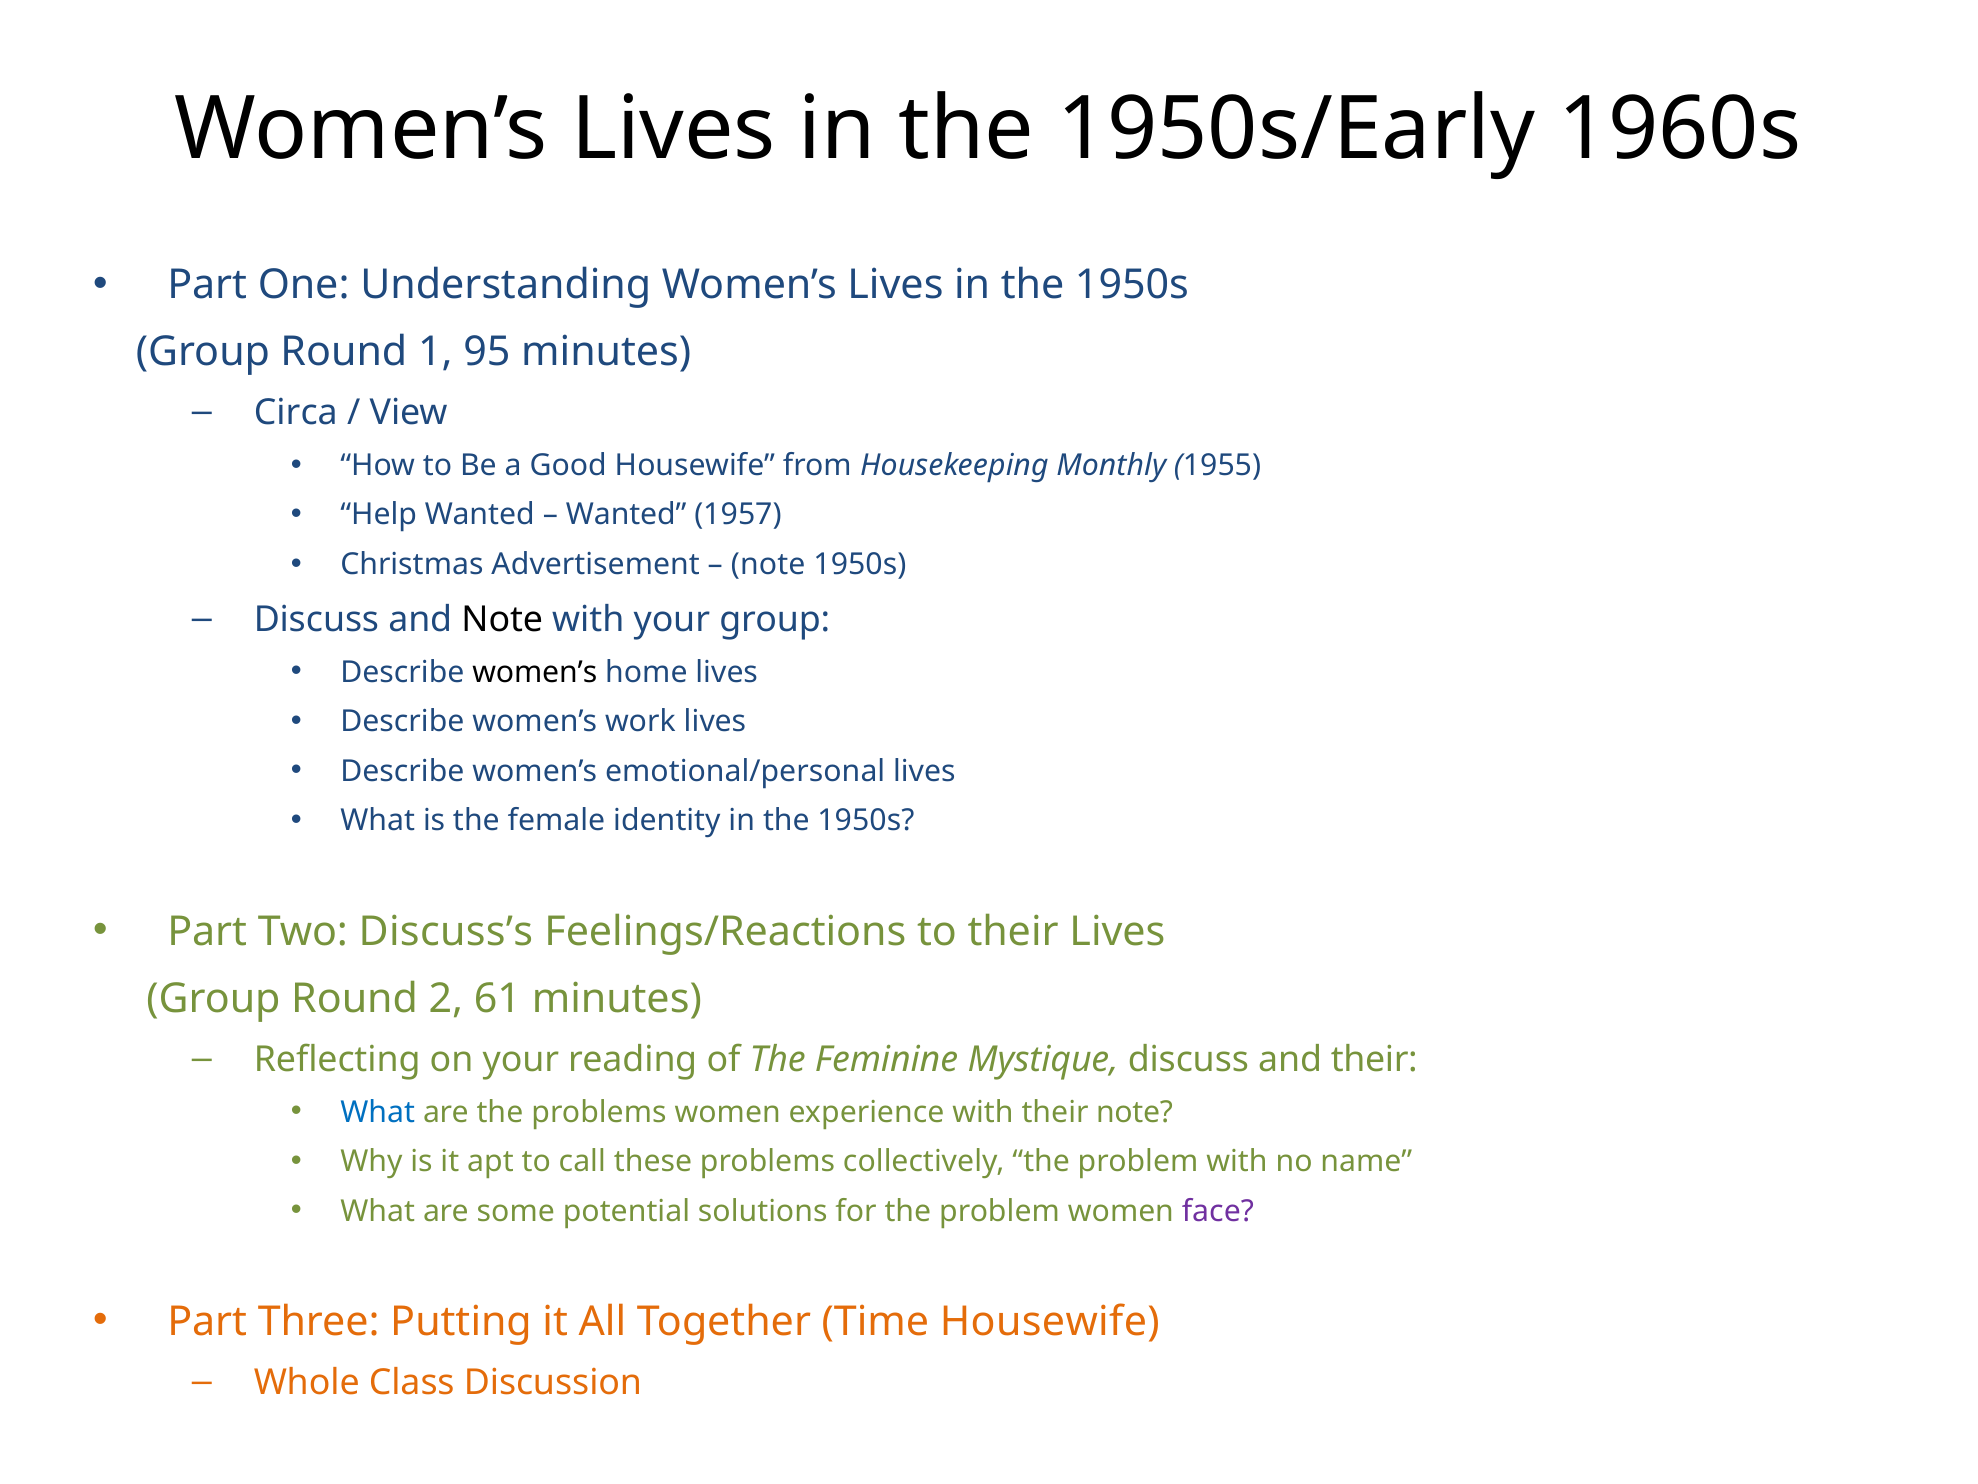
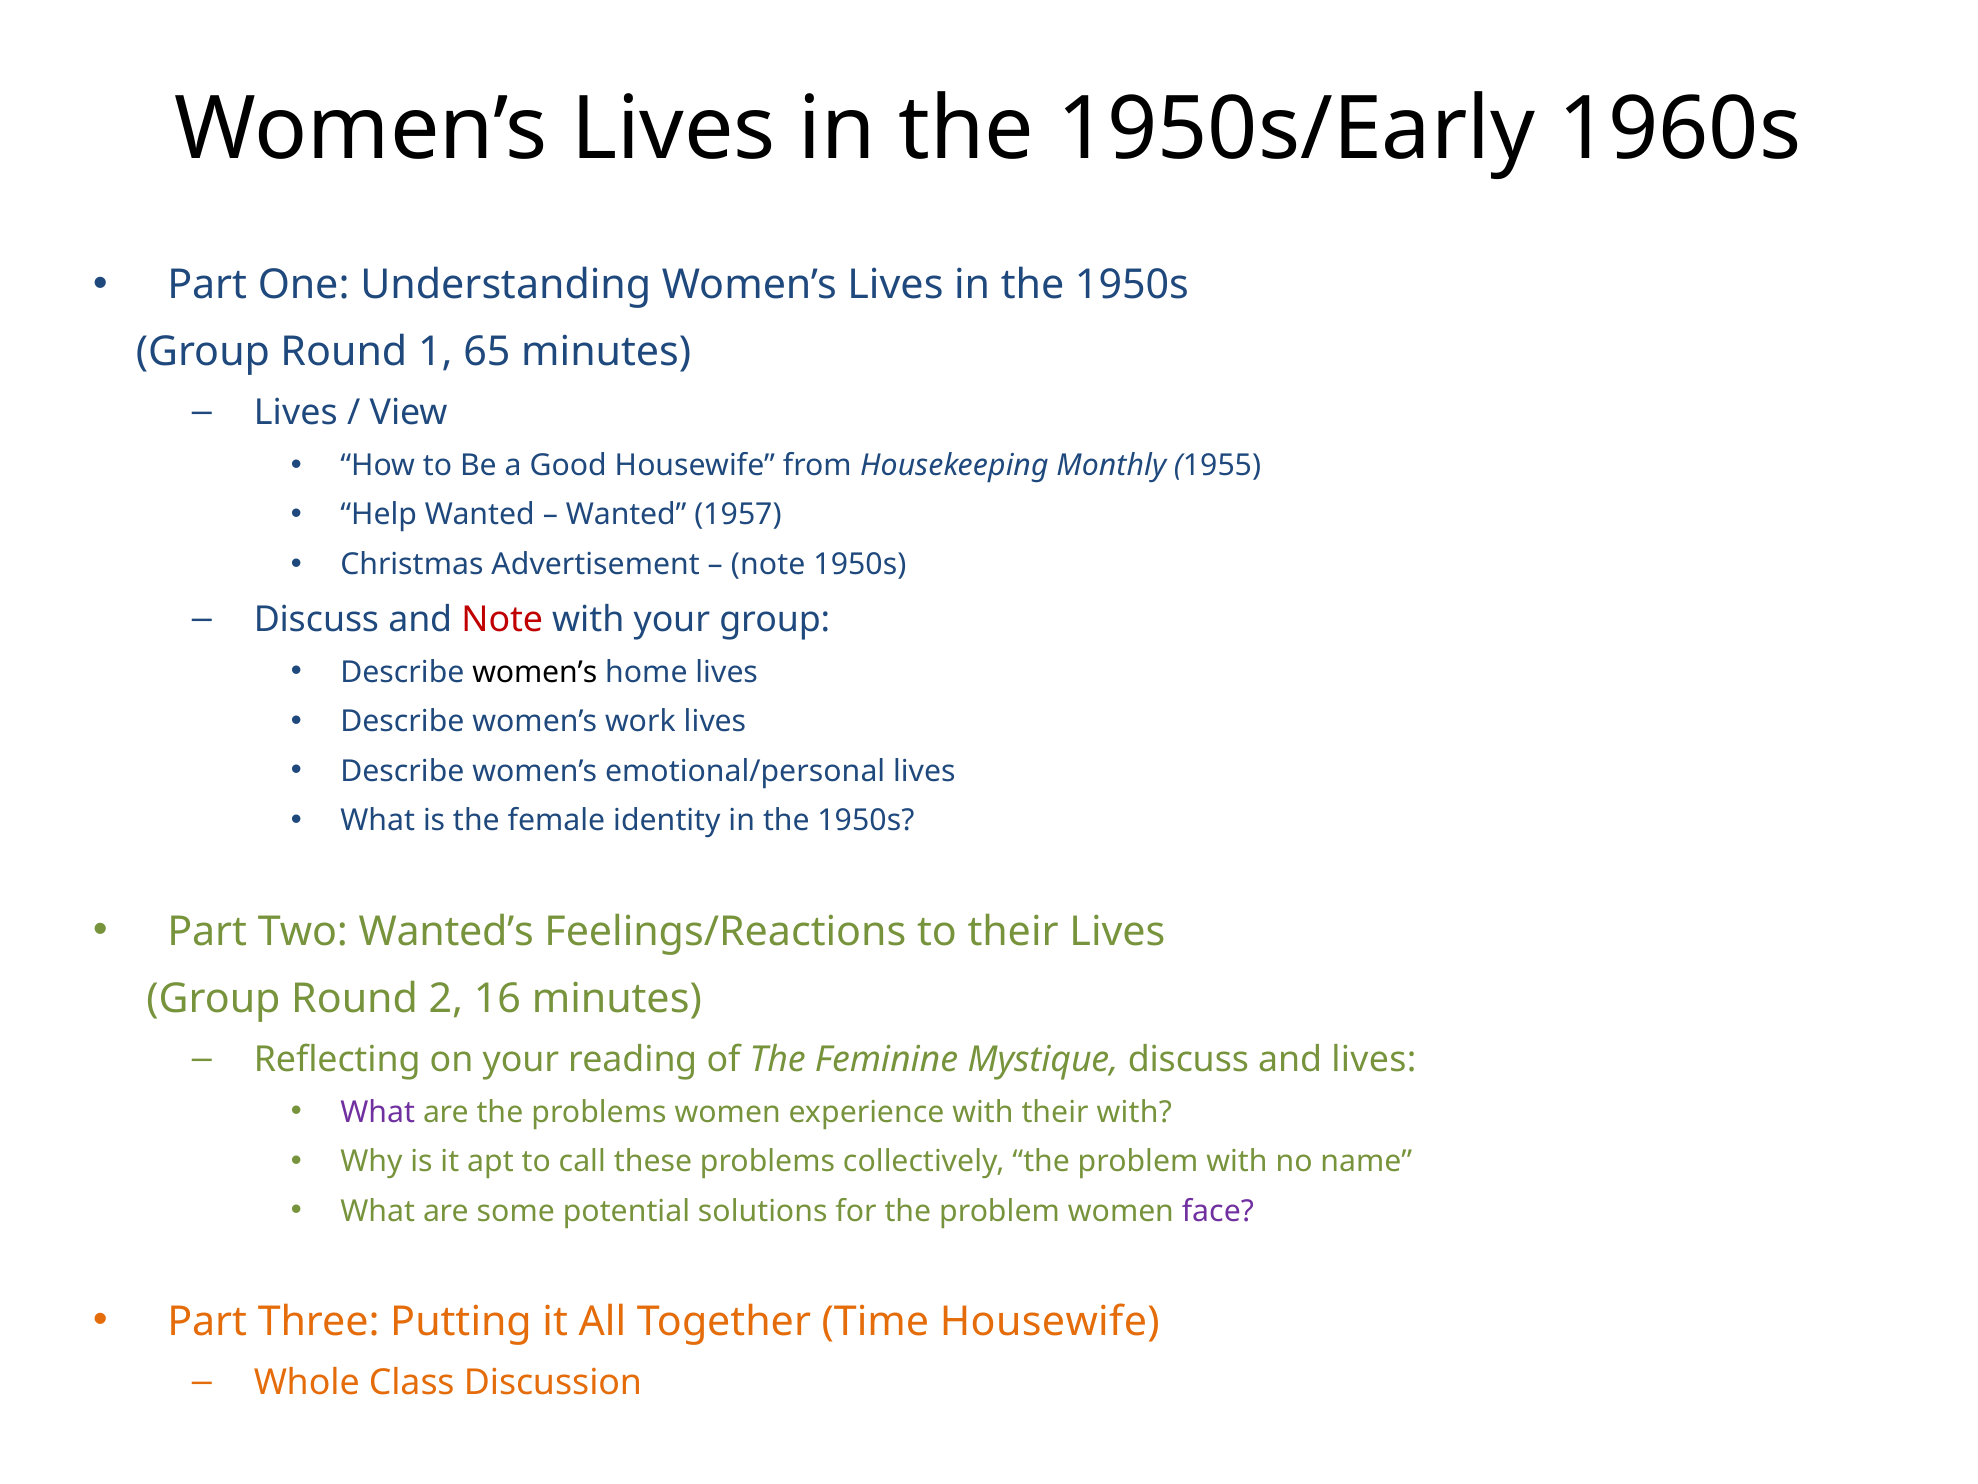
95: 95 -> 65
Circa at (296, 413): Circa -> Lives
Note at (502, 620) colour: black -> red
Discuss’s: Discuss’s -> Wanted’s
61: 61 -> 16
and their: their -> lives
What at (378, 1112) colour: blue -> purple
their note: note -> with
